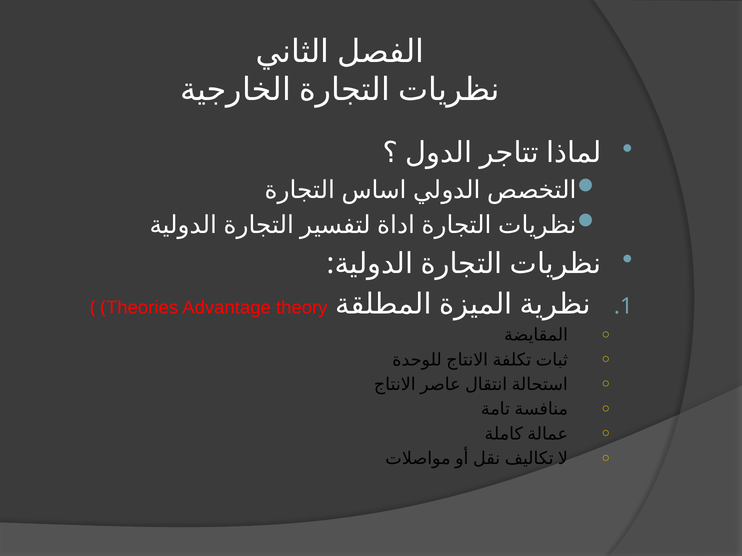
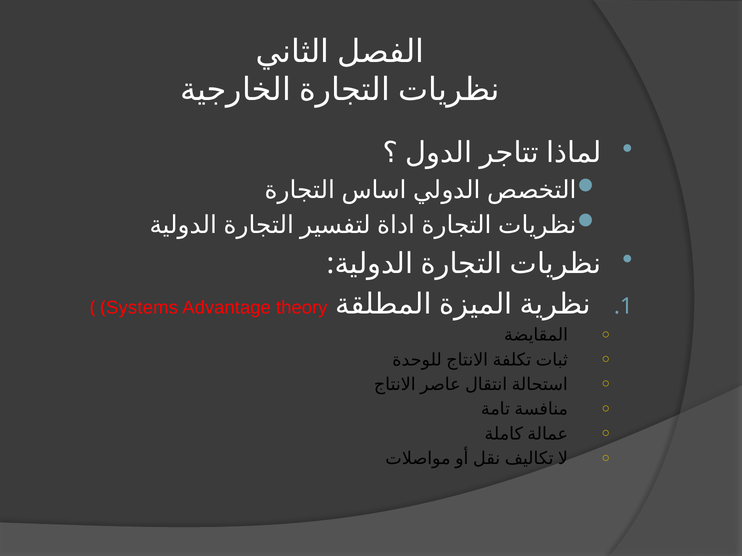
Theories: Theories -> Systems
